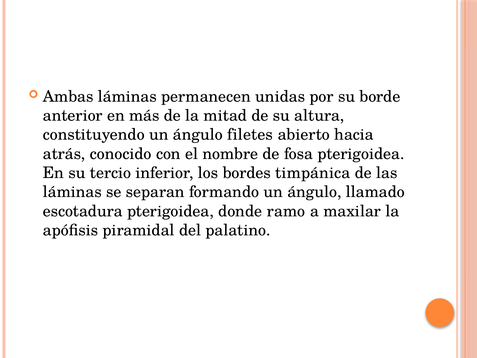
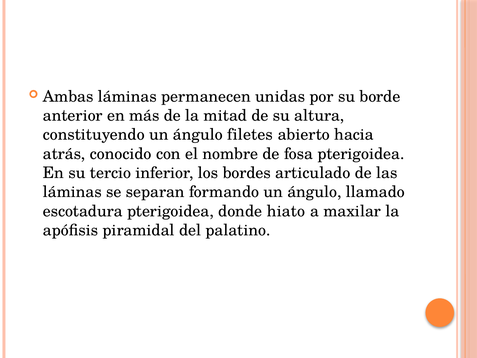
timpánica: timpánica -> articulado
ramo: ramo -> hiato
